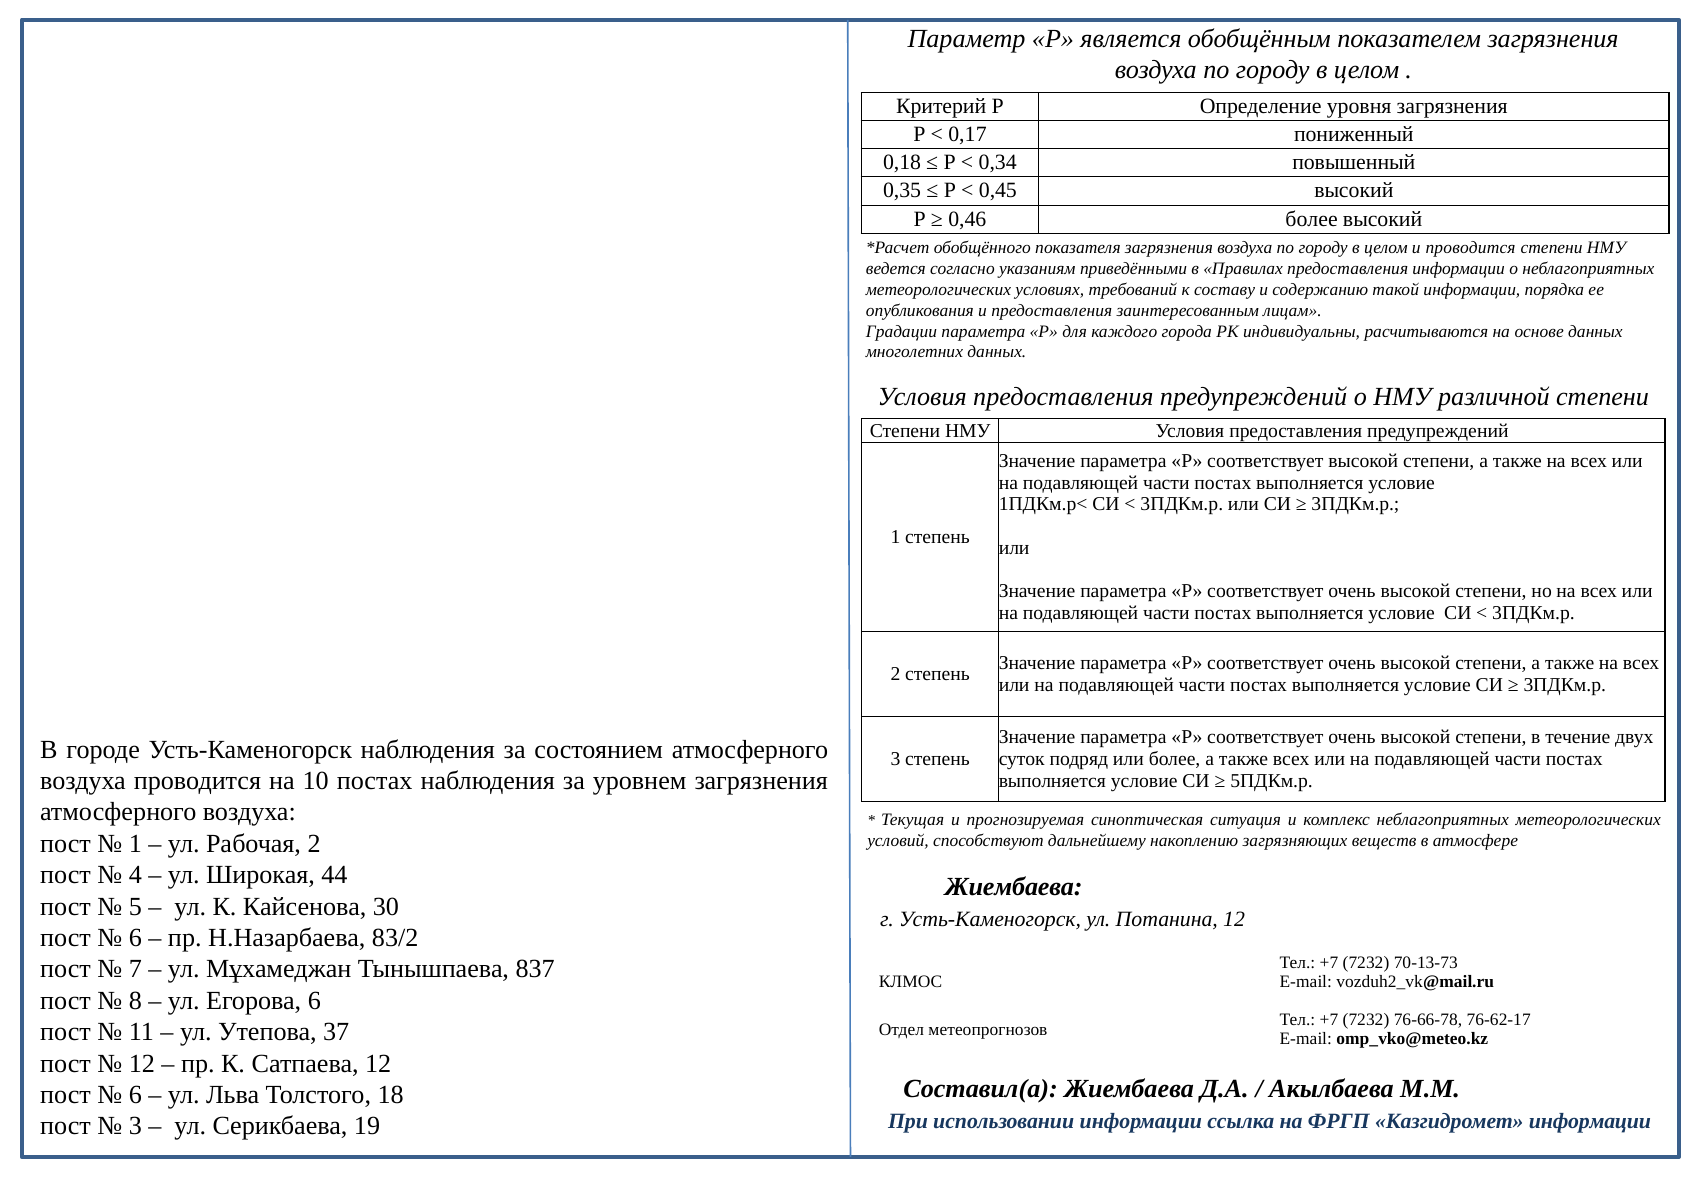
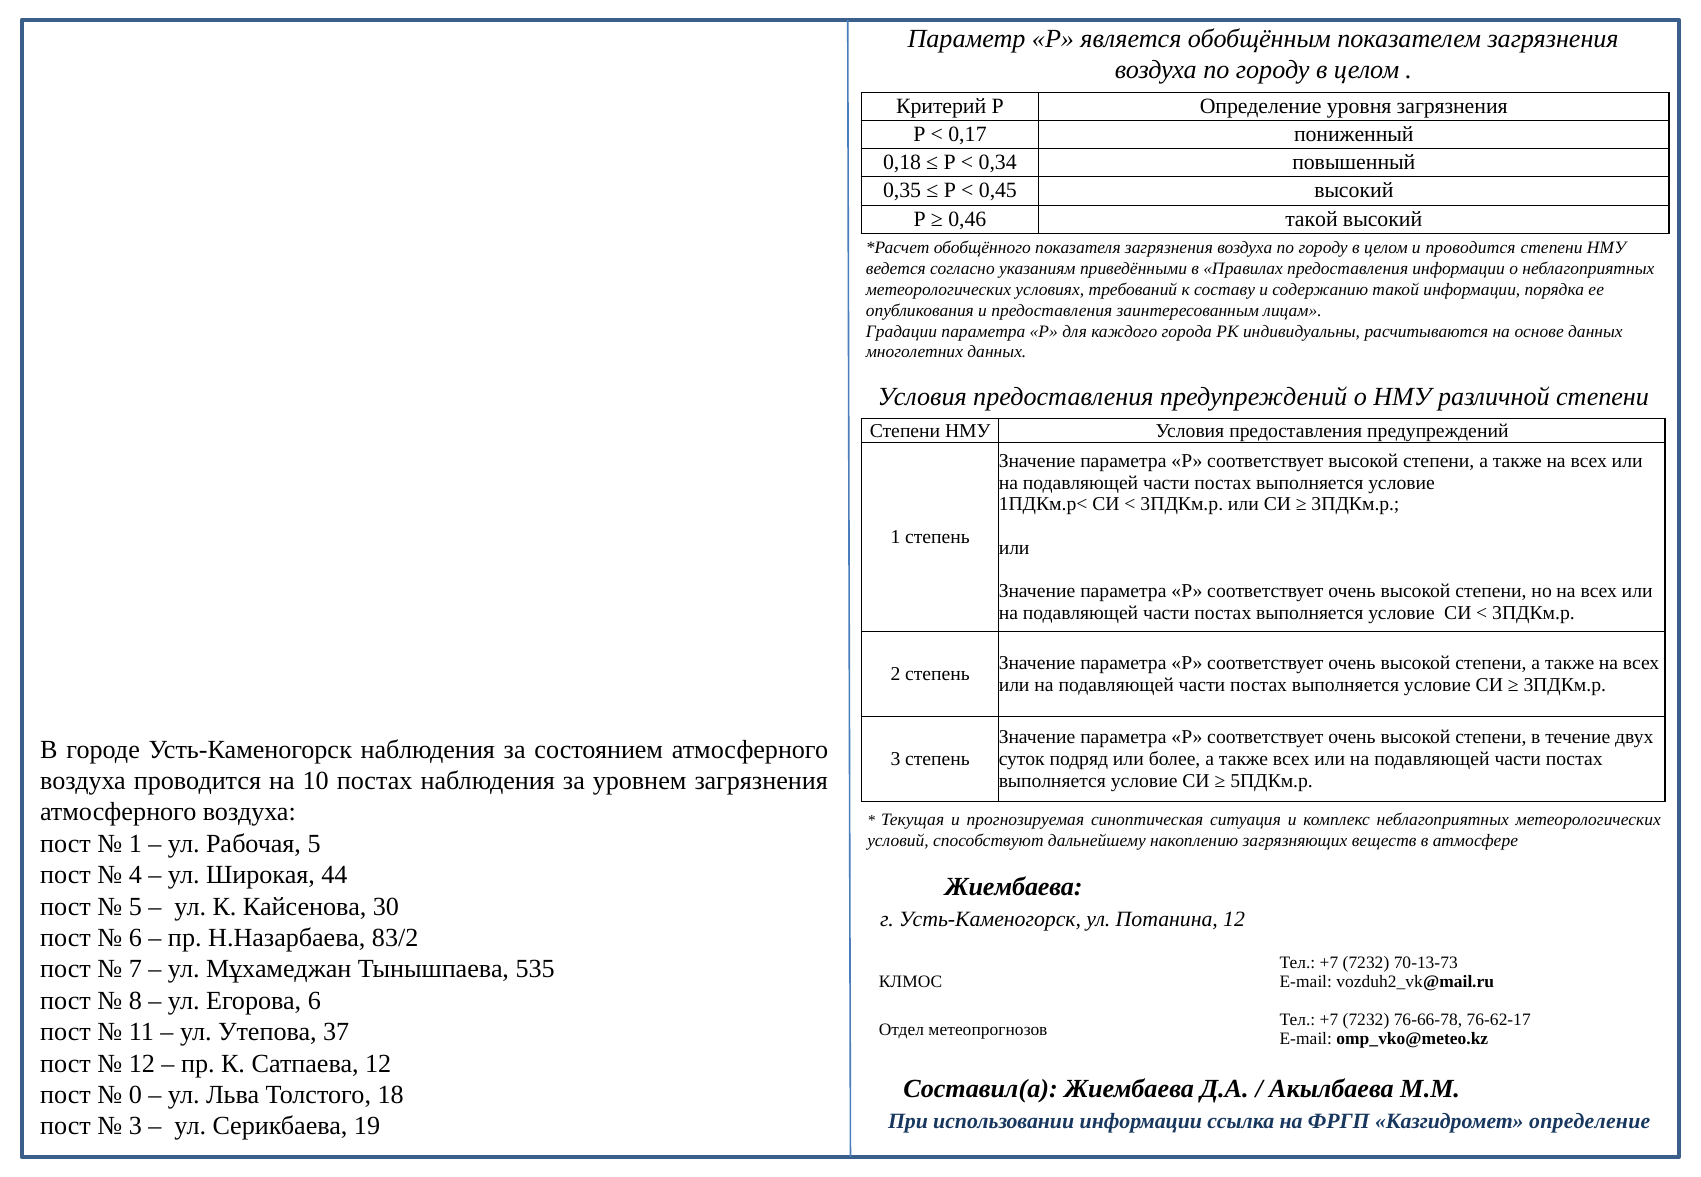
0,46 более: более -> такой
Рабочая 2: 2 -> 5
837: 837 -> 535
6 at (135, 1095): 6 -> 0
Казгидромет информации: информации -> определение
